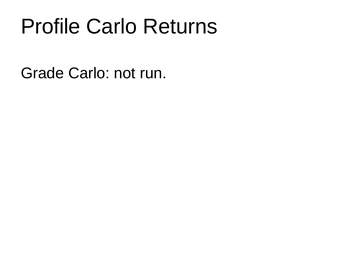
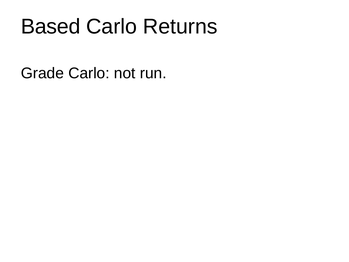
Profile: Profile -> Based
